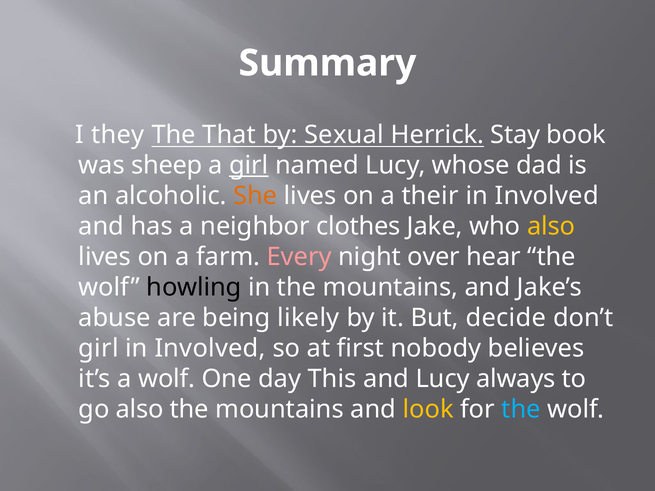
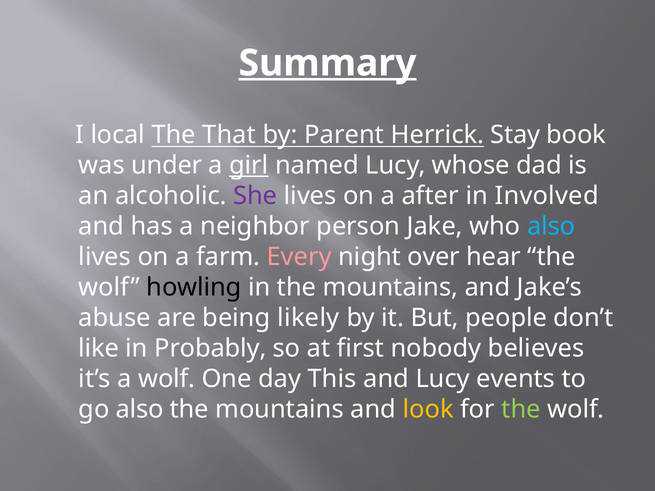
Summary underline: none -> present
they: they -> local
Sexual: Sexual -> Parent
sheep: sheep -> under
She colour: orange -> purple
their: their -> after
clothes: clothes -> person
also at (551, 226) colour: yellow -> light blue
decide: decide -> people
girl at (99, 348): girl -> like
Involved at (210, 348): Involved -> Probably
always: always -> events
the at (521, 409) colour: light blue -> light green
